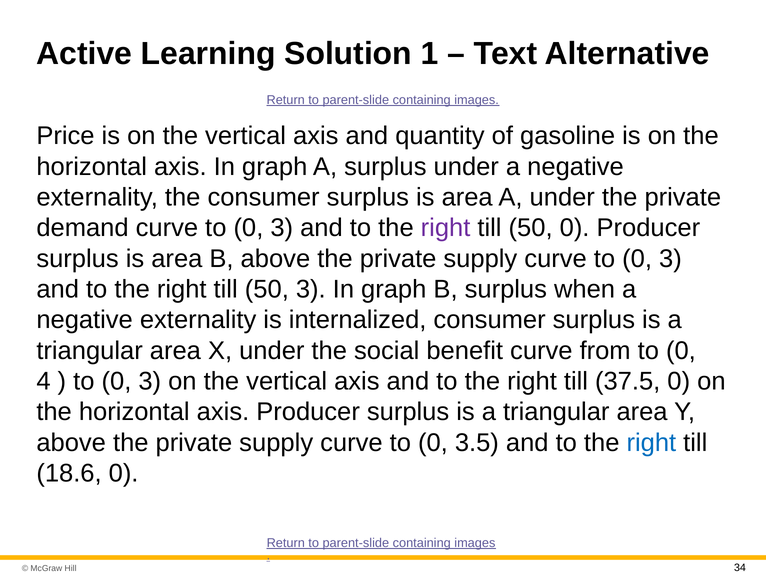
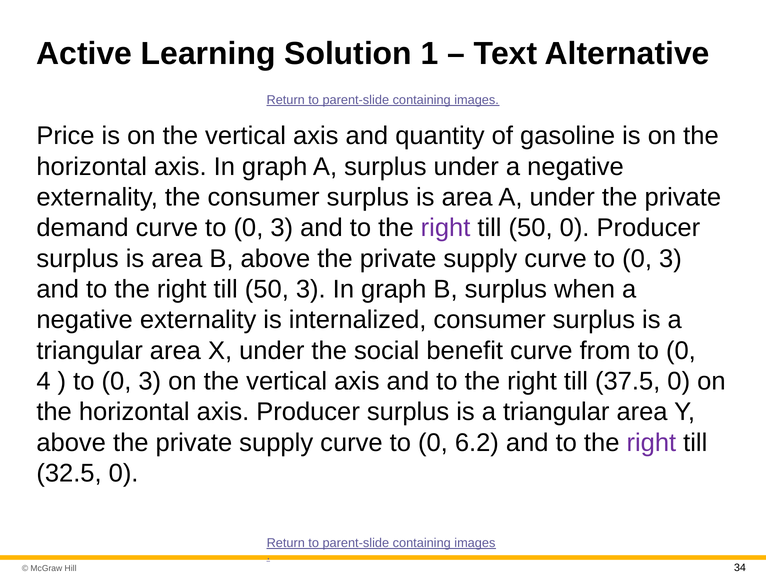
3.5: 3.5 -> 6.2
right at (651, 442) colour: blue -> purple
18.6: 18.6 -> 32.5
